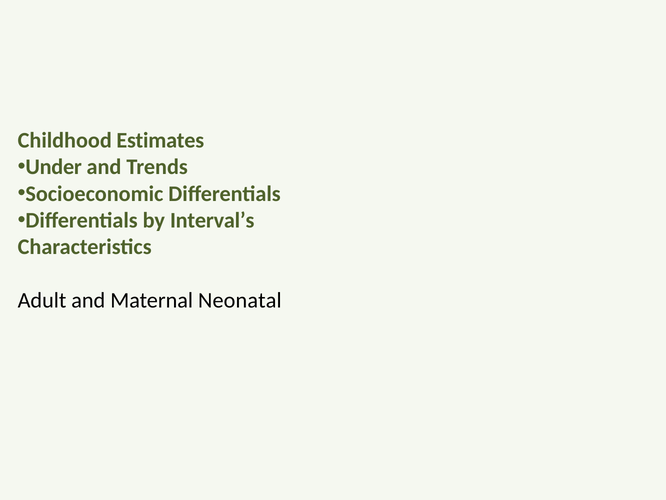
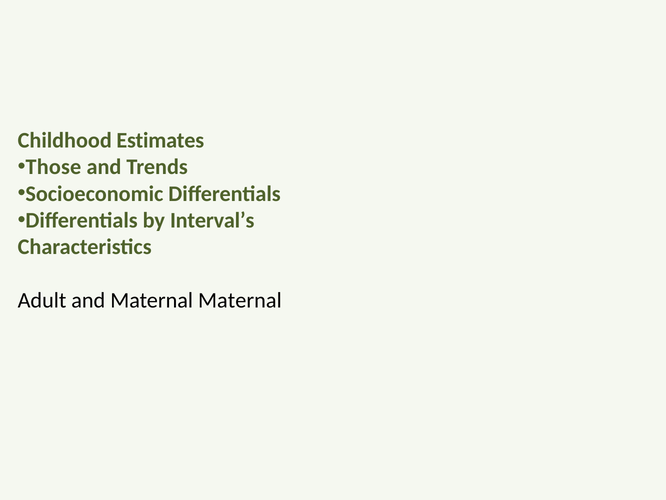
Under: Under -> Those
Maternal Neonatal: Neonatal -> Maternal
